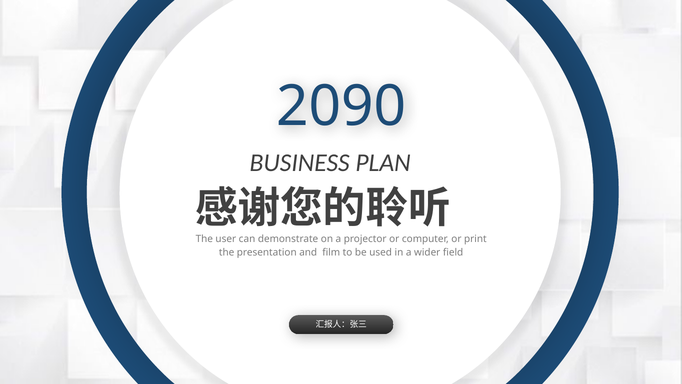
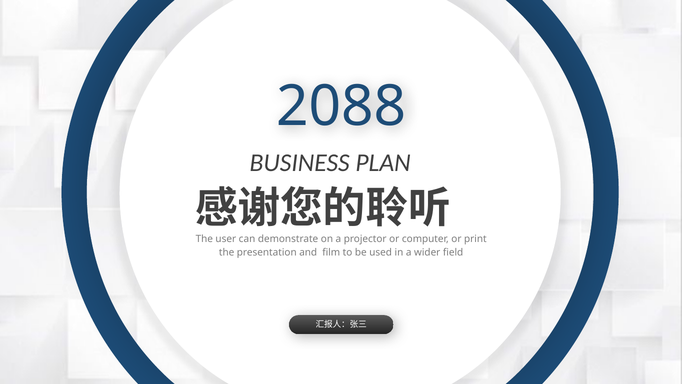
2090: 2090 -> 2088
